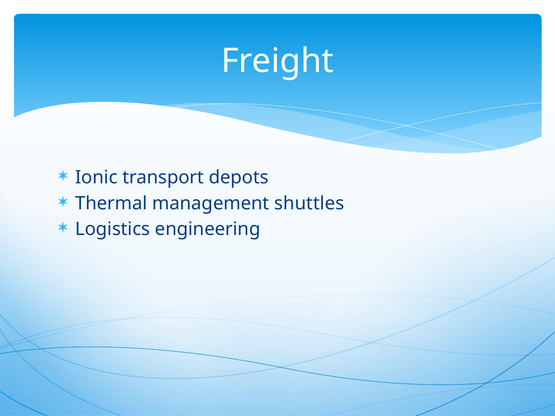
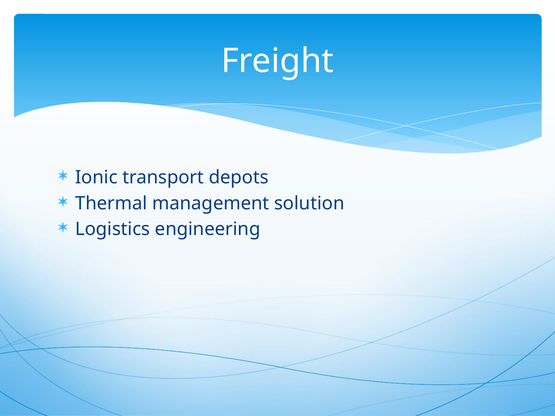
shuttles: shuttles -> solution
